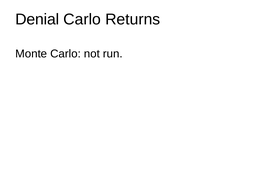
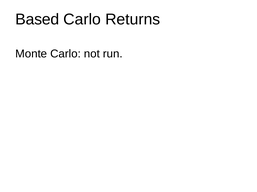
Denial: Denial -> Based
